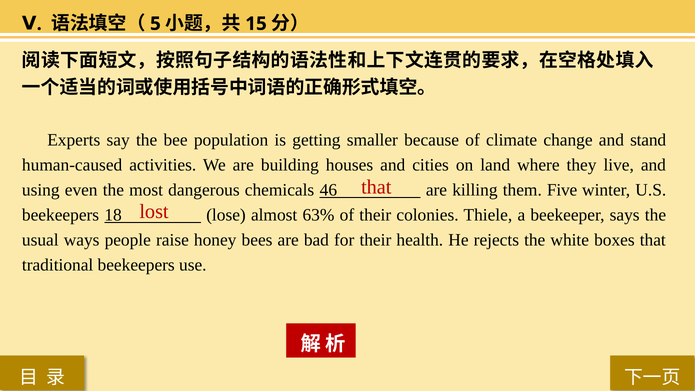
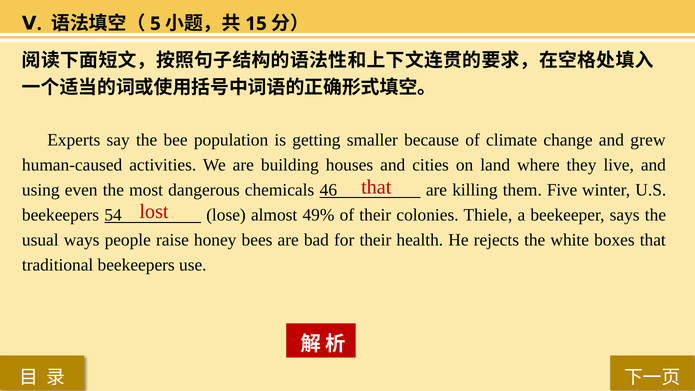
stand: stand -> grew
18: 18 -> 54
63%: 63% -> 49%
